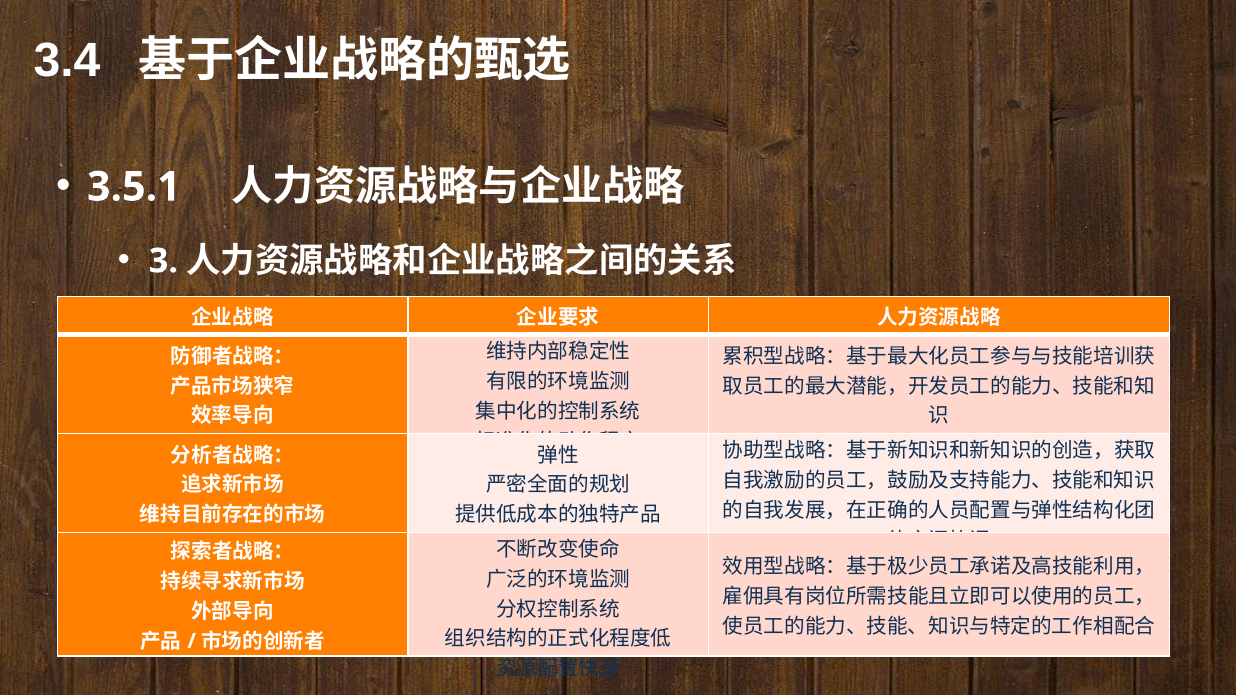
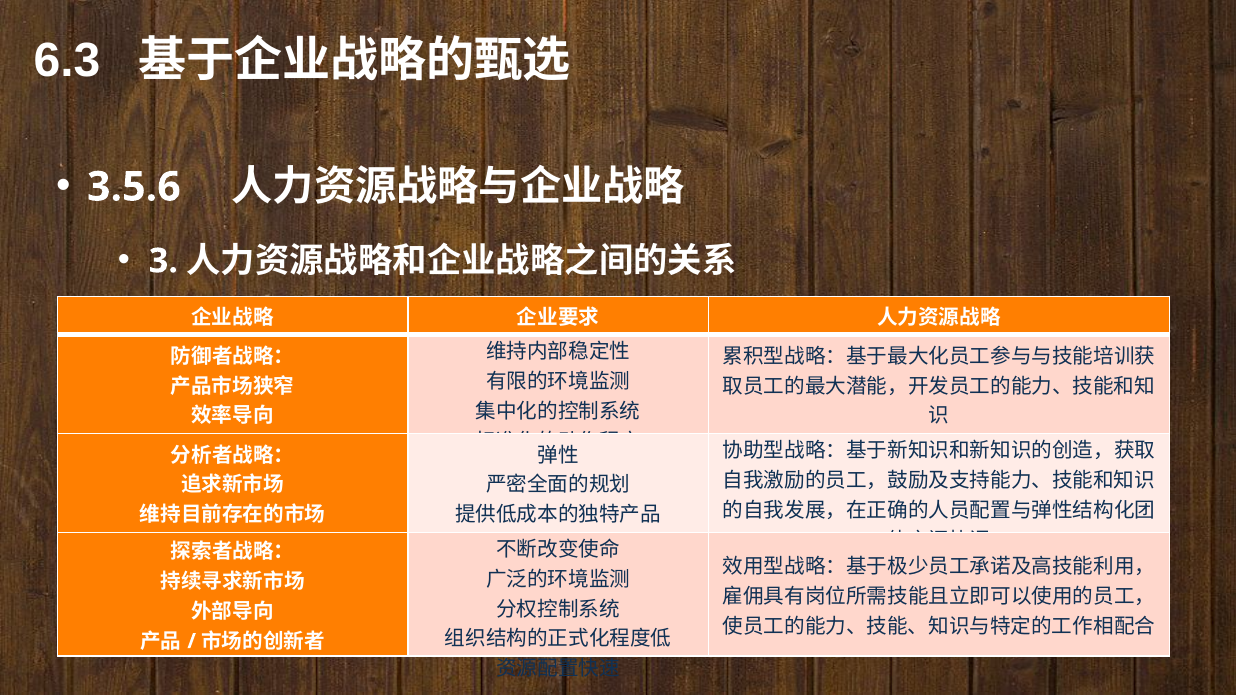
3.4: 3.4 -> 6.3
3.5.1: 3.5.1 -> 3.5.6
